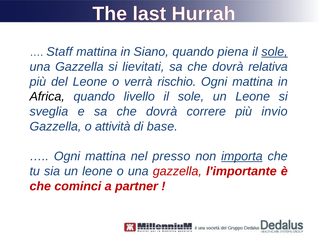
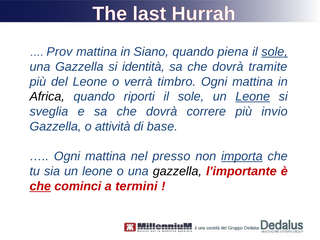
Staff: Staff -> Prov
lievitati: lievitati -> identità
relativa: relativa -> tramite
rischio: rischio -> timbro
livello: livello -> riporti
Leone at (253, 97) underline: none -> present
gazzella at (177, 171) colour: red -> black
che at (40, 186) underline: none -> present
partner: partner -> termini
